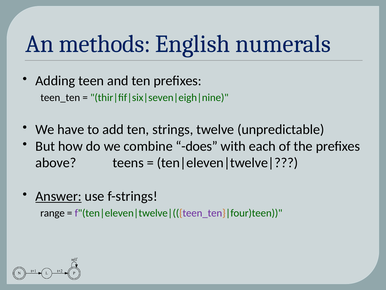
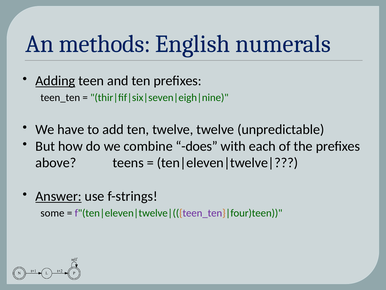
Adding underline: none -> present
ten strings: strings -> twelve
range: range -> some
